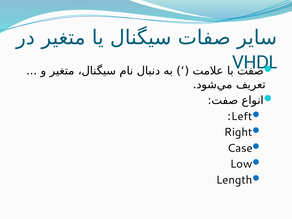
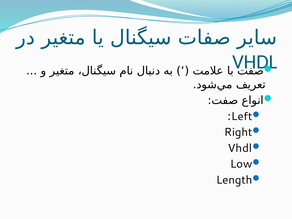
Case at (240, 148): Case -> Vhdl
